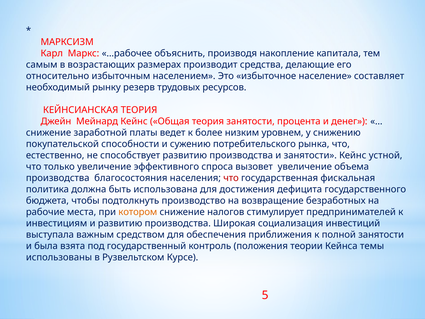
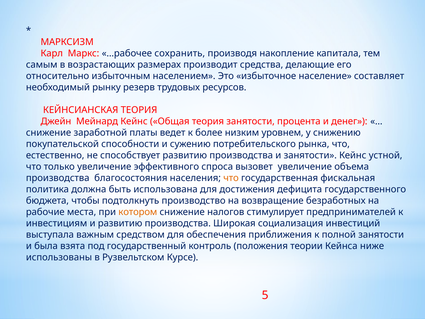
объяснить: объяснить -> сохранить
что at (231, 178) colour: red -> orange
темы: темы -> ниже
